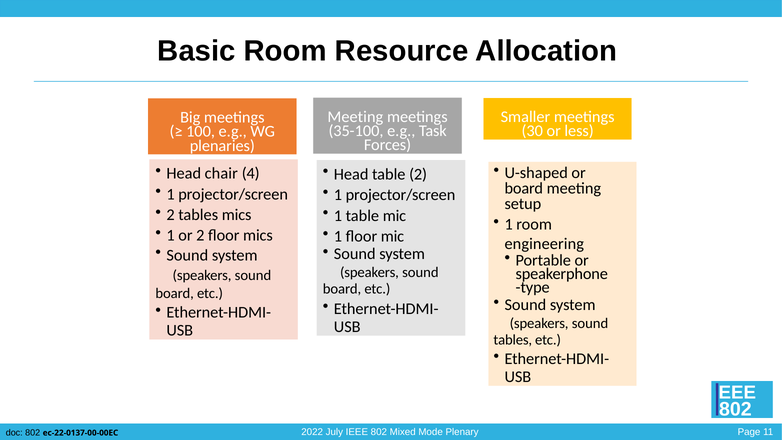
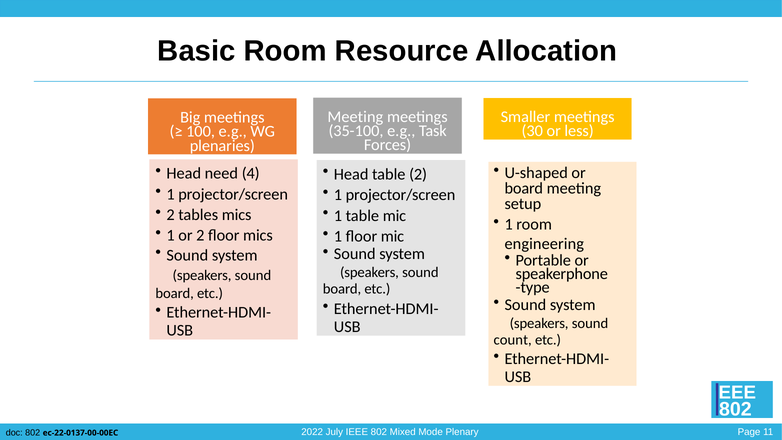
chair: chair -> need
tables at (513, 340): tables -> count
